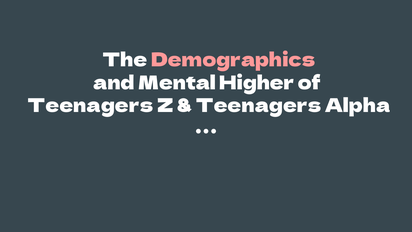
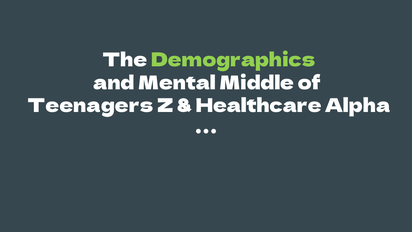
Demographics colour: pink -> light green
Higher: Higher -> Middle
Teenagers at (259, 106): Teenagers -> Healthcare
